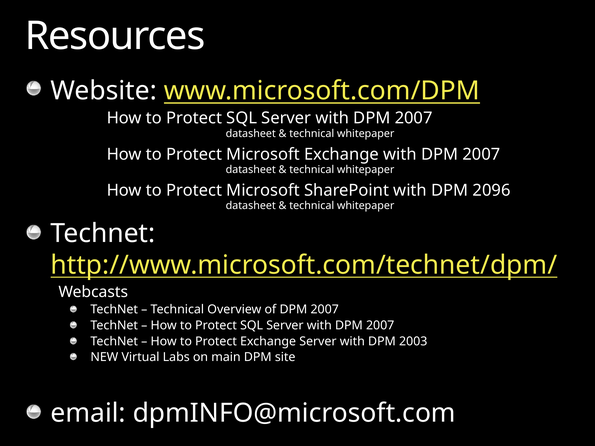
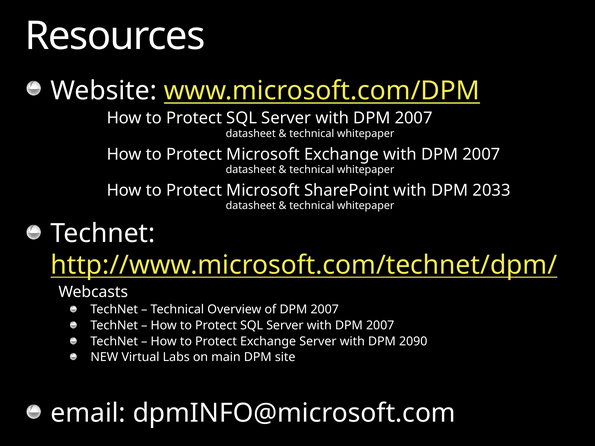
2096: 2096 -> 2033
2003: 2003 -> 2090
